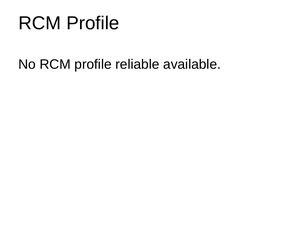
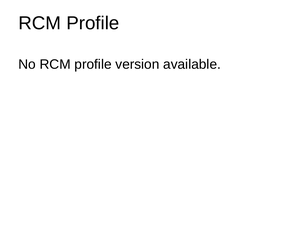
reliable: reliable -> version
